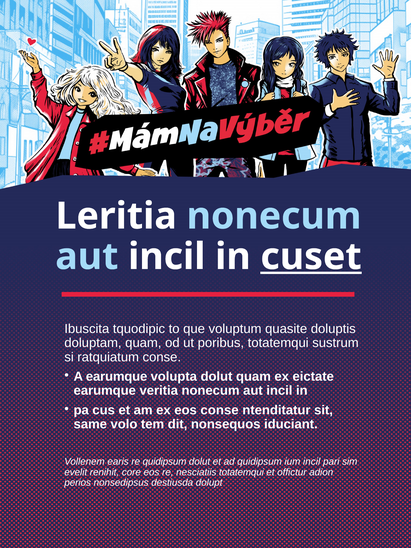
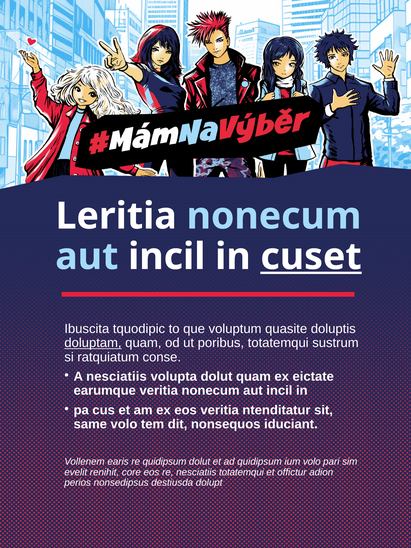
doluptam underline: none -> present
A earumque: earumque -> nesciatiis
eos conse: conse -> veritia
ium incil: incil -> volo
